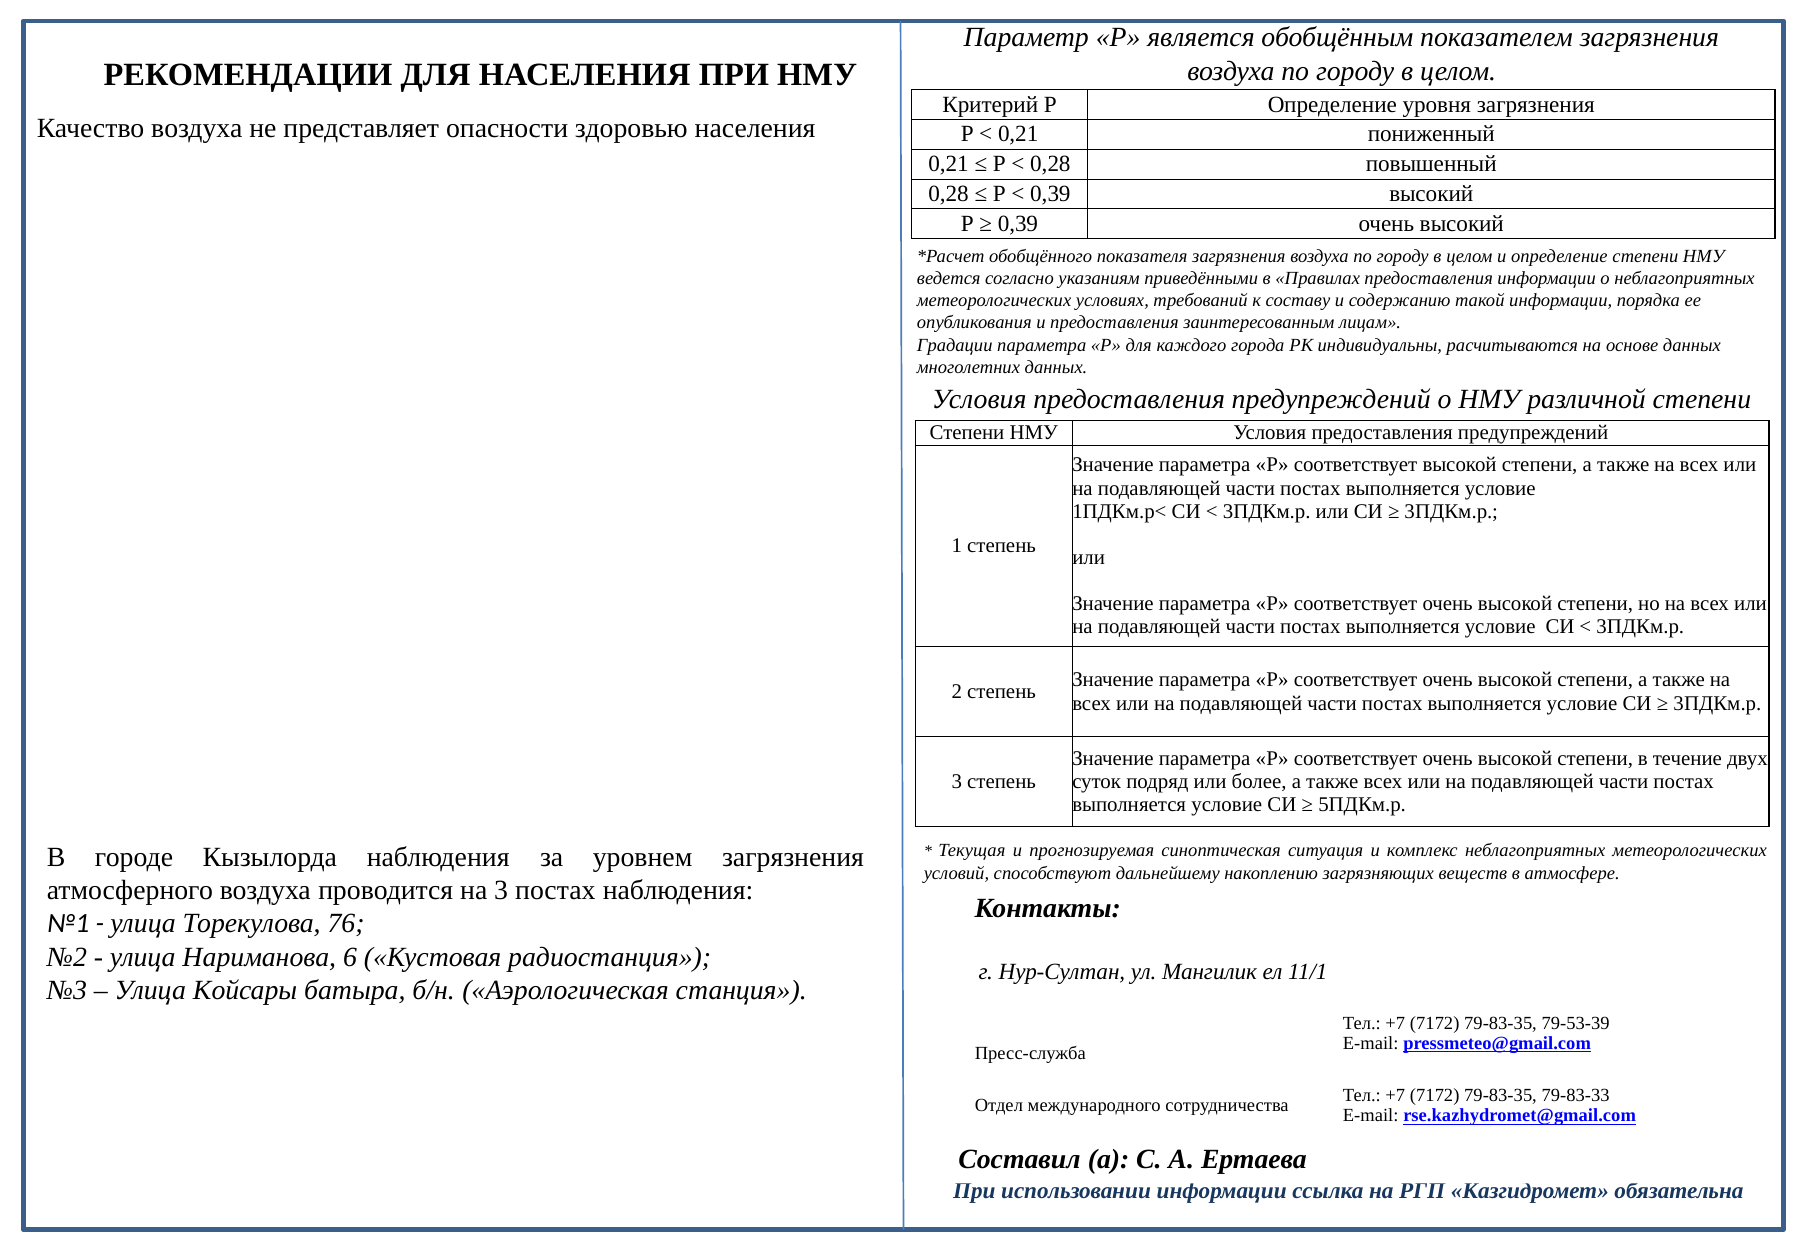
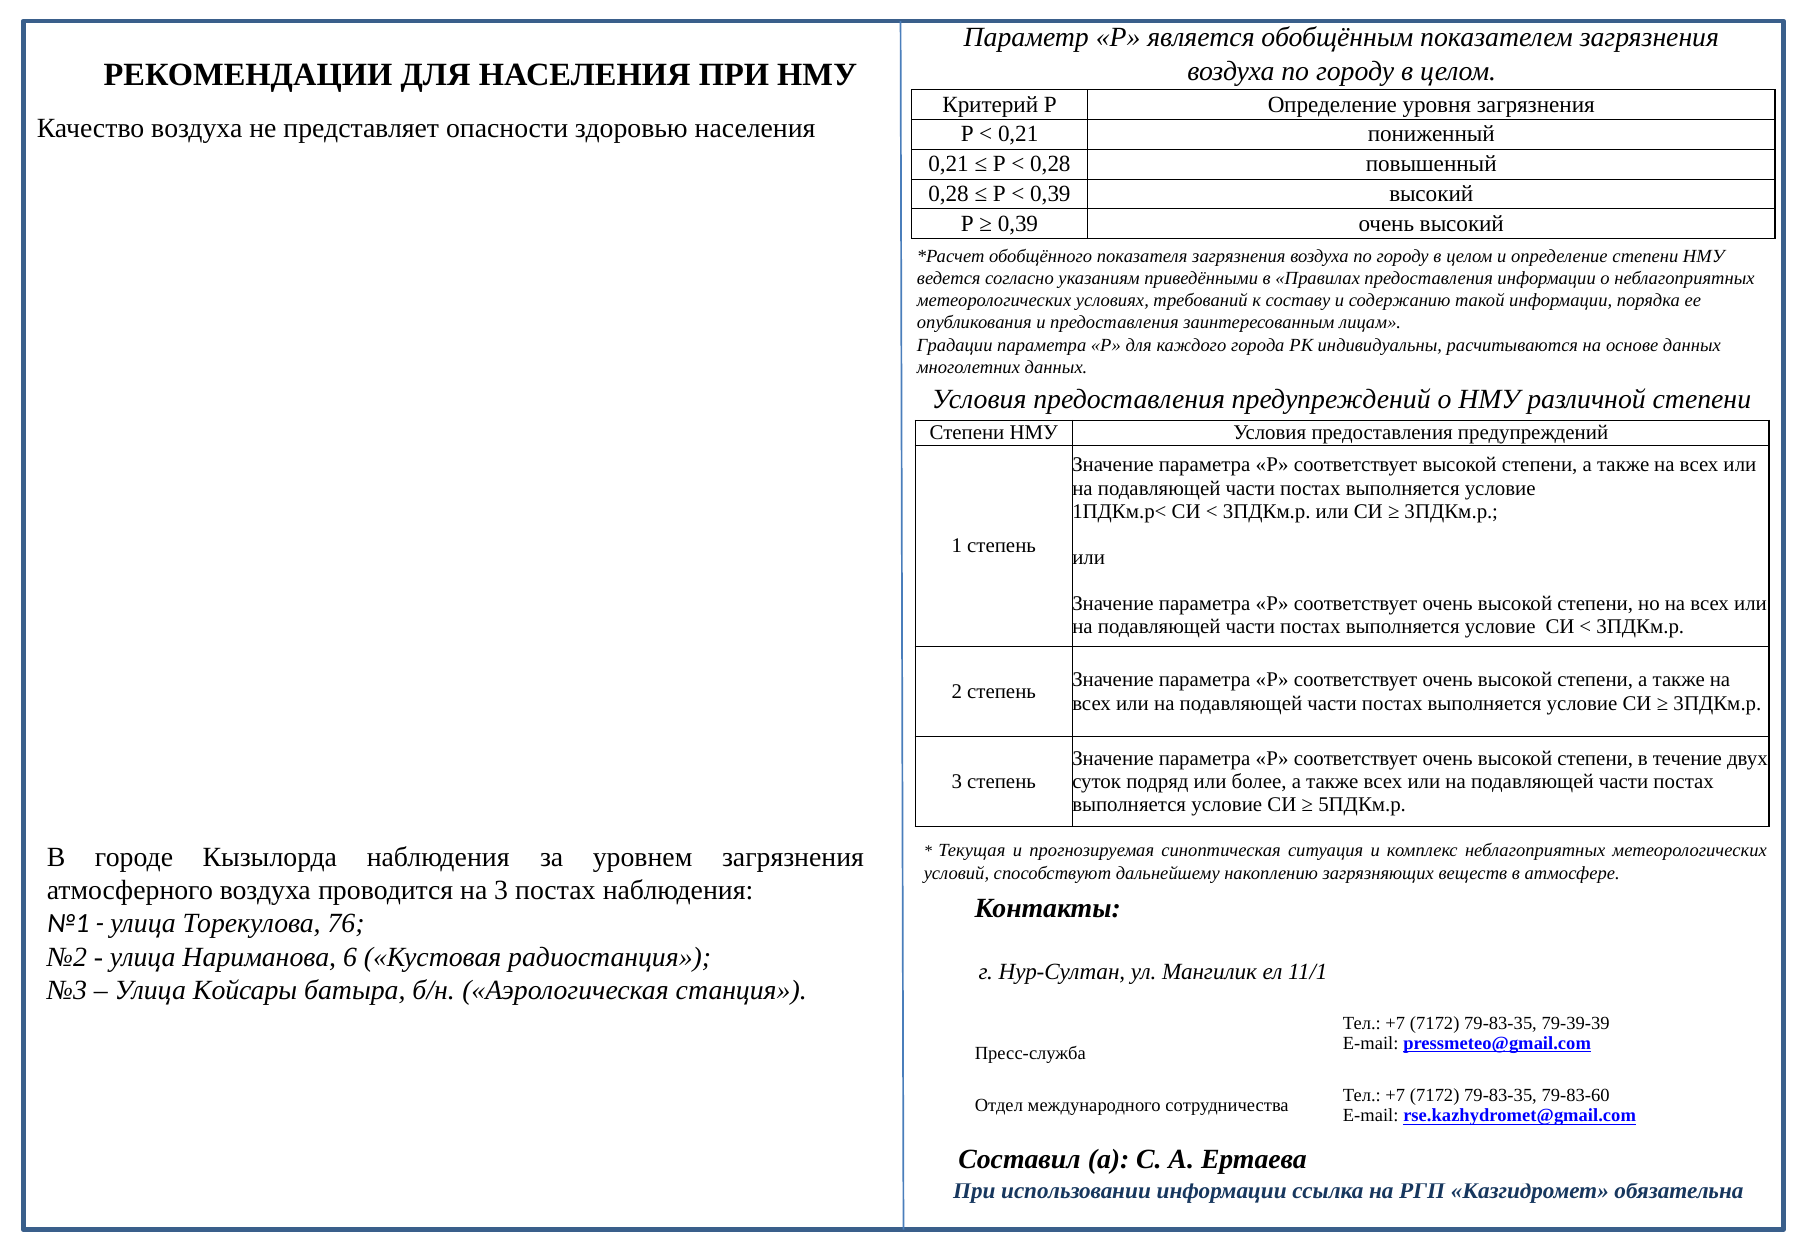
79-53-39: 79-53-39 -> 79-39-39
79-83-33: 79-83-33 -> 79-83-60
